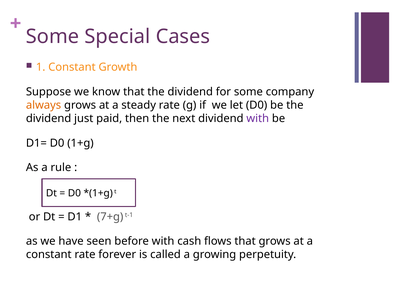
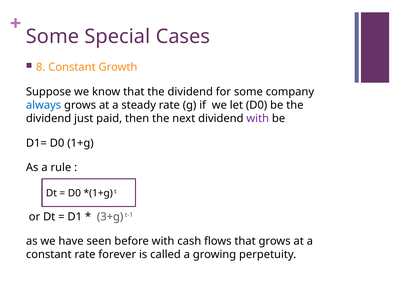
1: 1 -> 8
always colour: orange -> blue
7+g: 7+g -> 3+g
